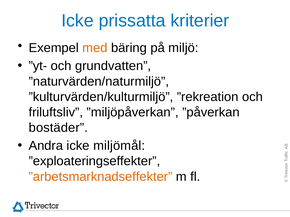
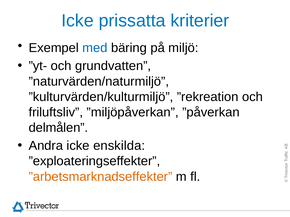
med colour: orange -> blue
bostäder: bostäder -> delmålen
miljömål: miljömål -> enskilda
